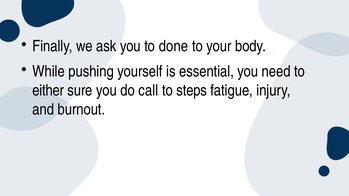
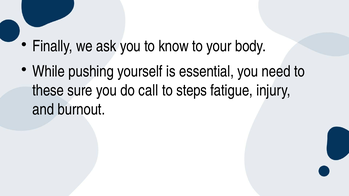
done: done -> know
either: either -> these
